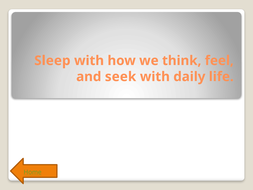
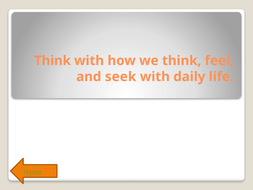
Sleep at (52, 61): Sleep -> Think
